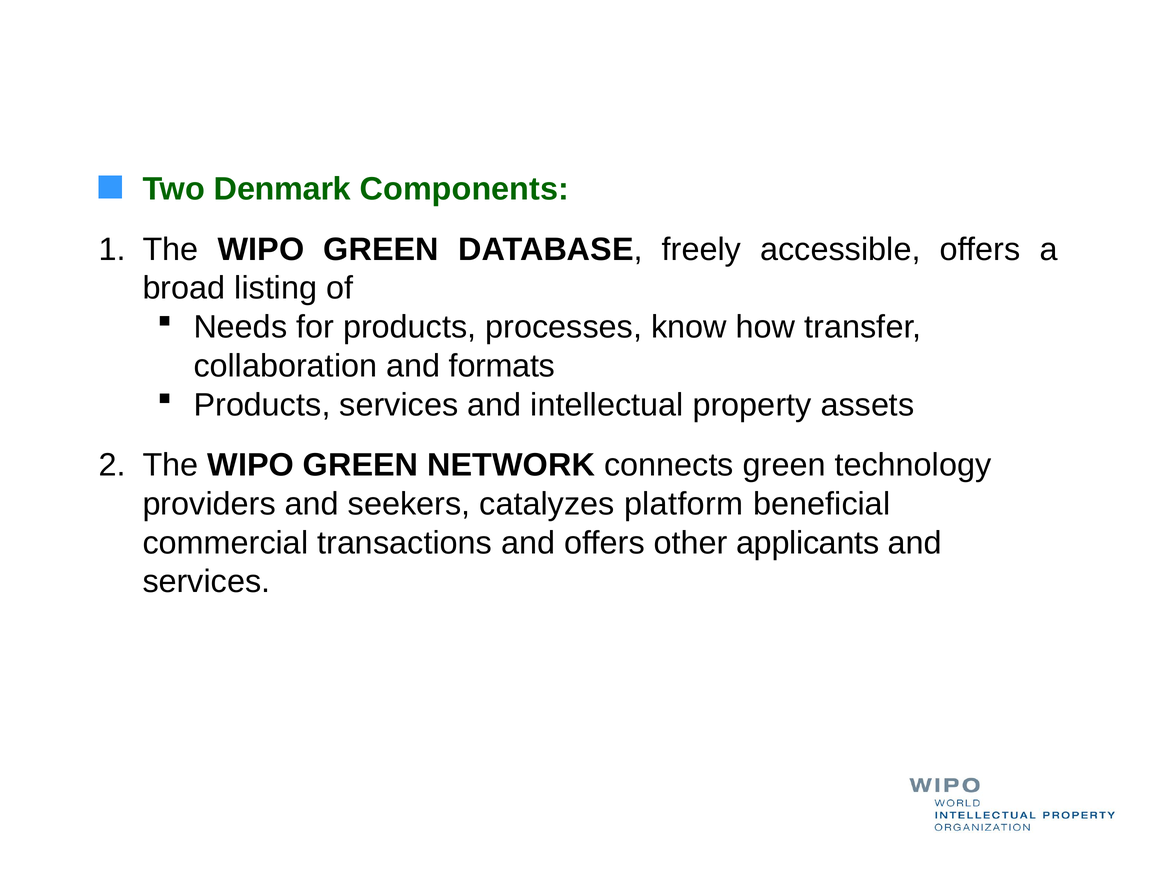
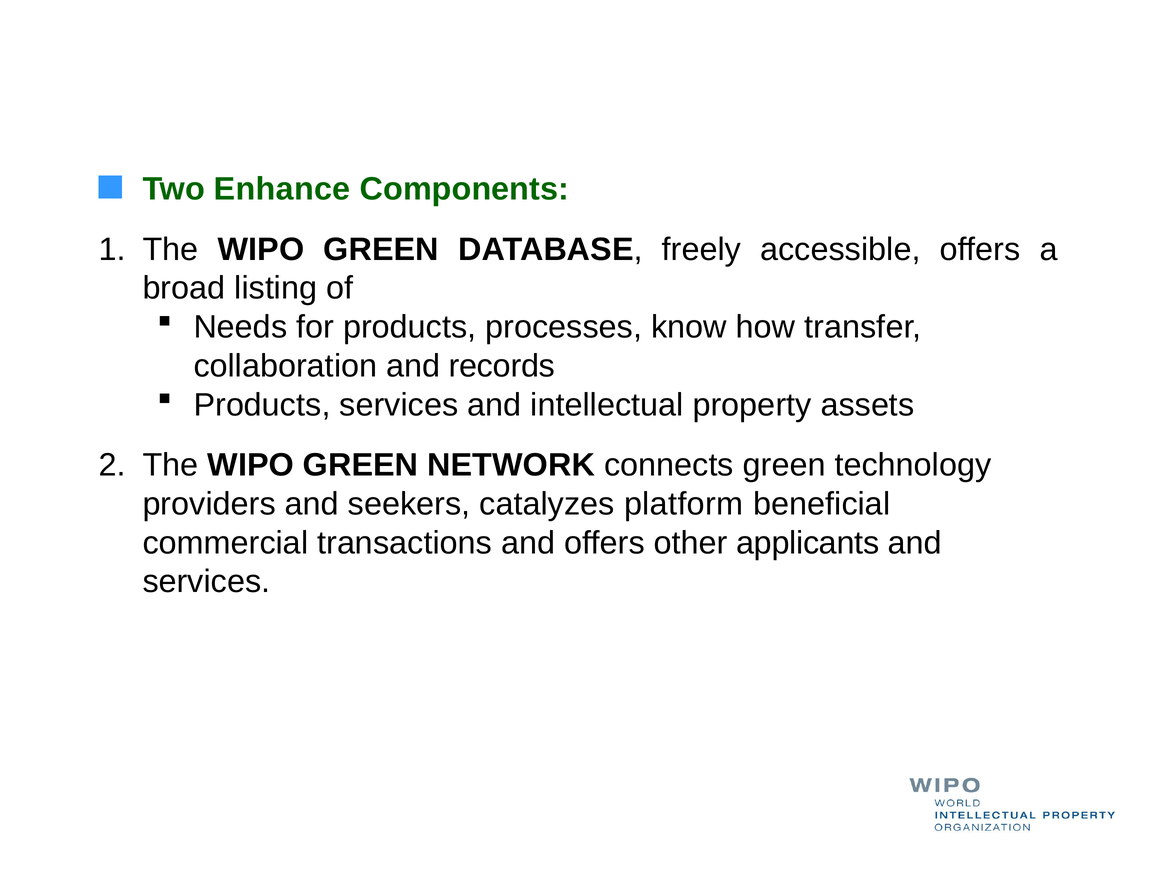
Denmark: Denmark -> Enhance
formats: formats -> records
